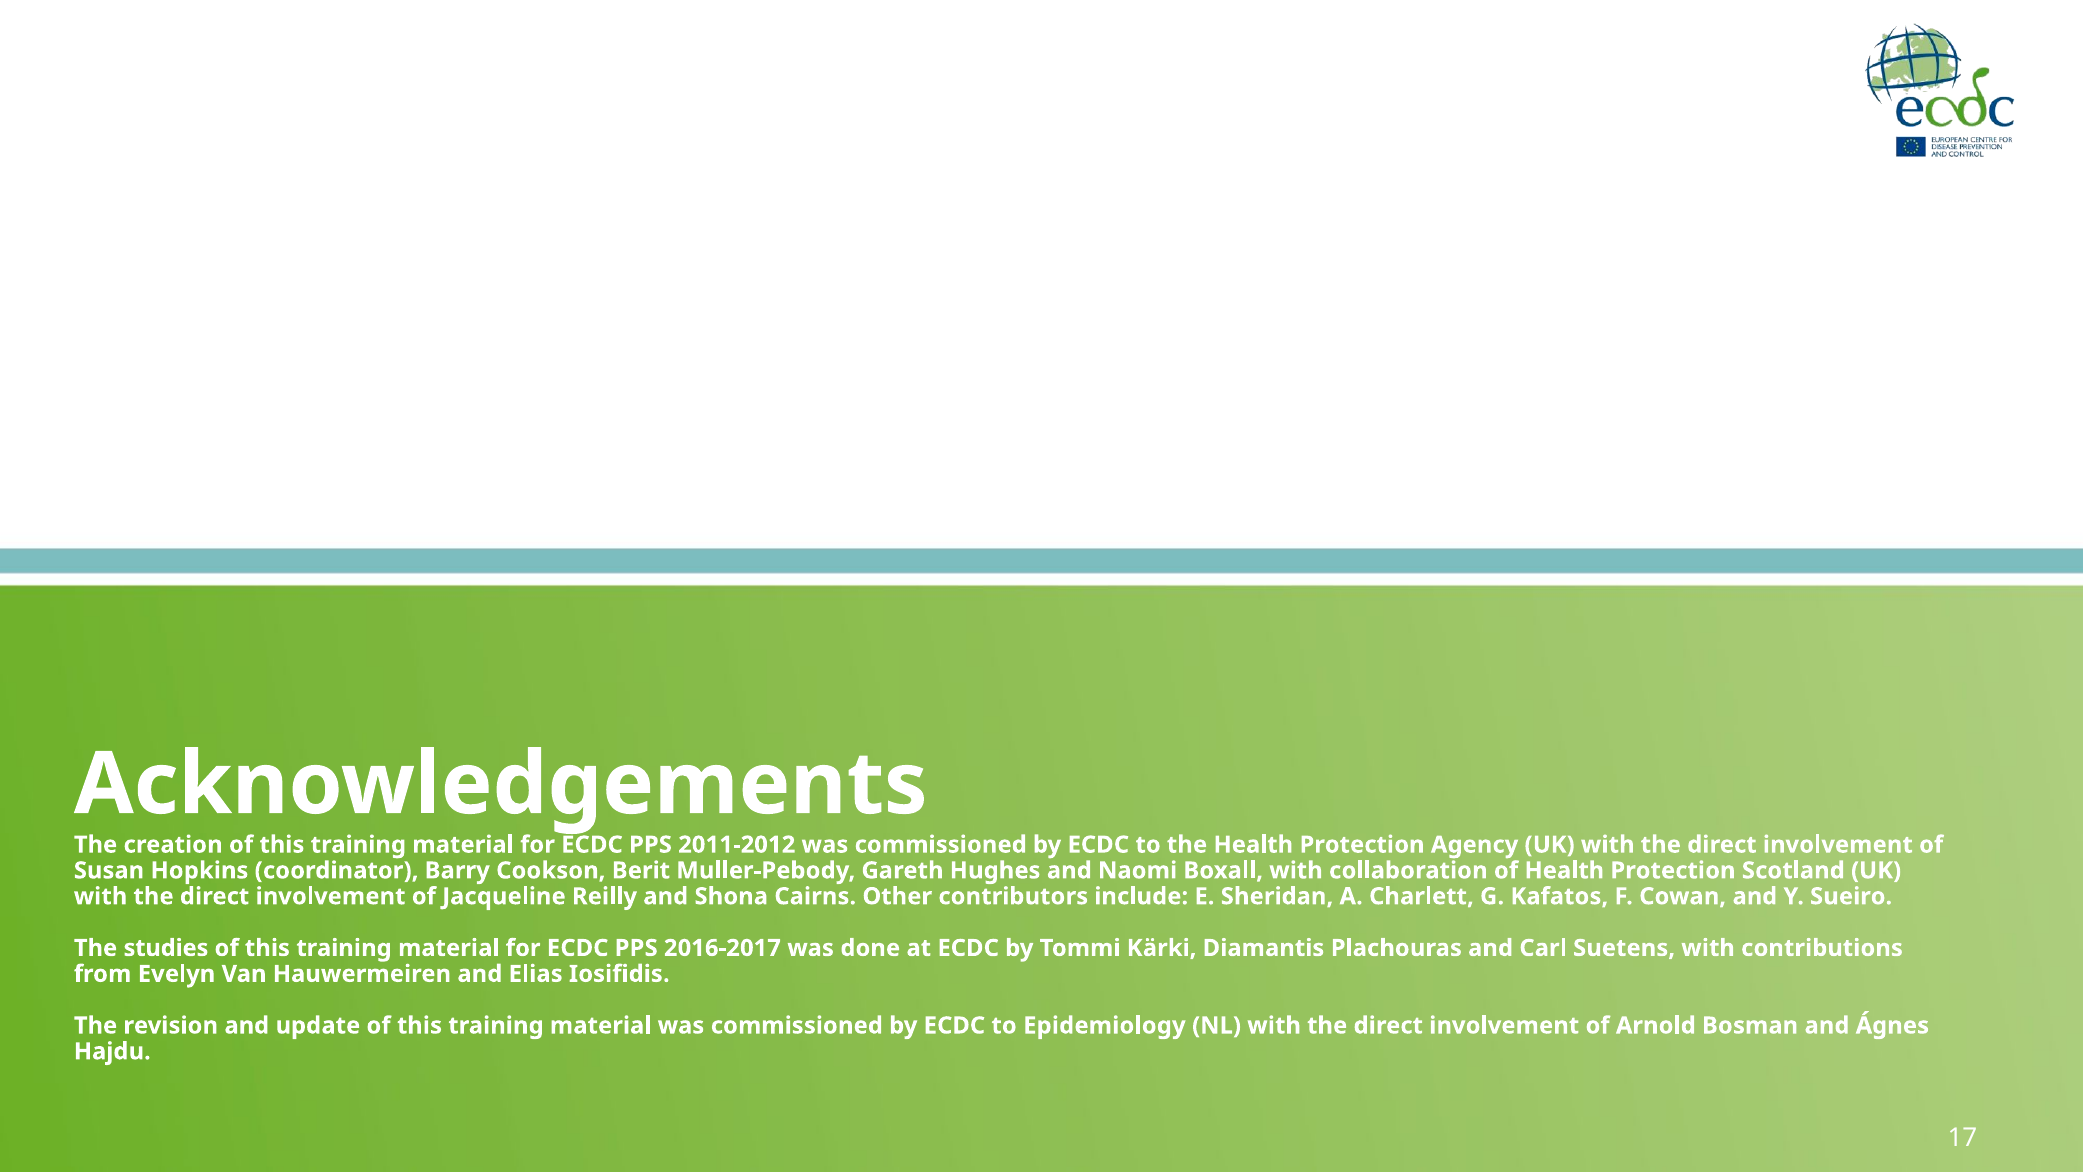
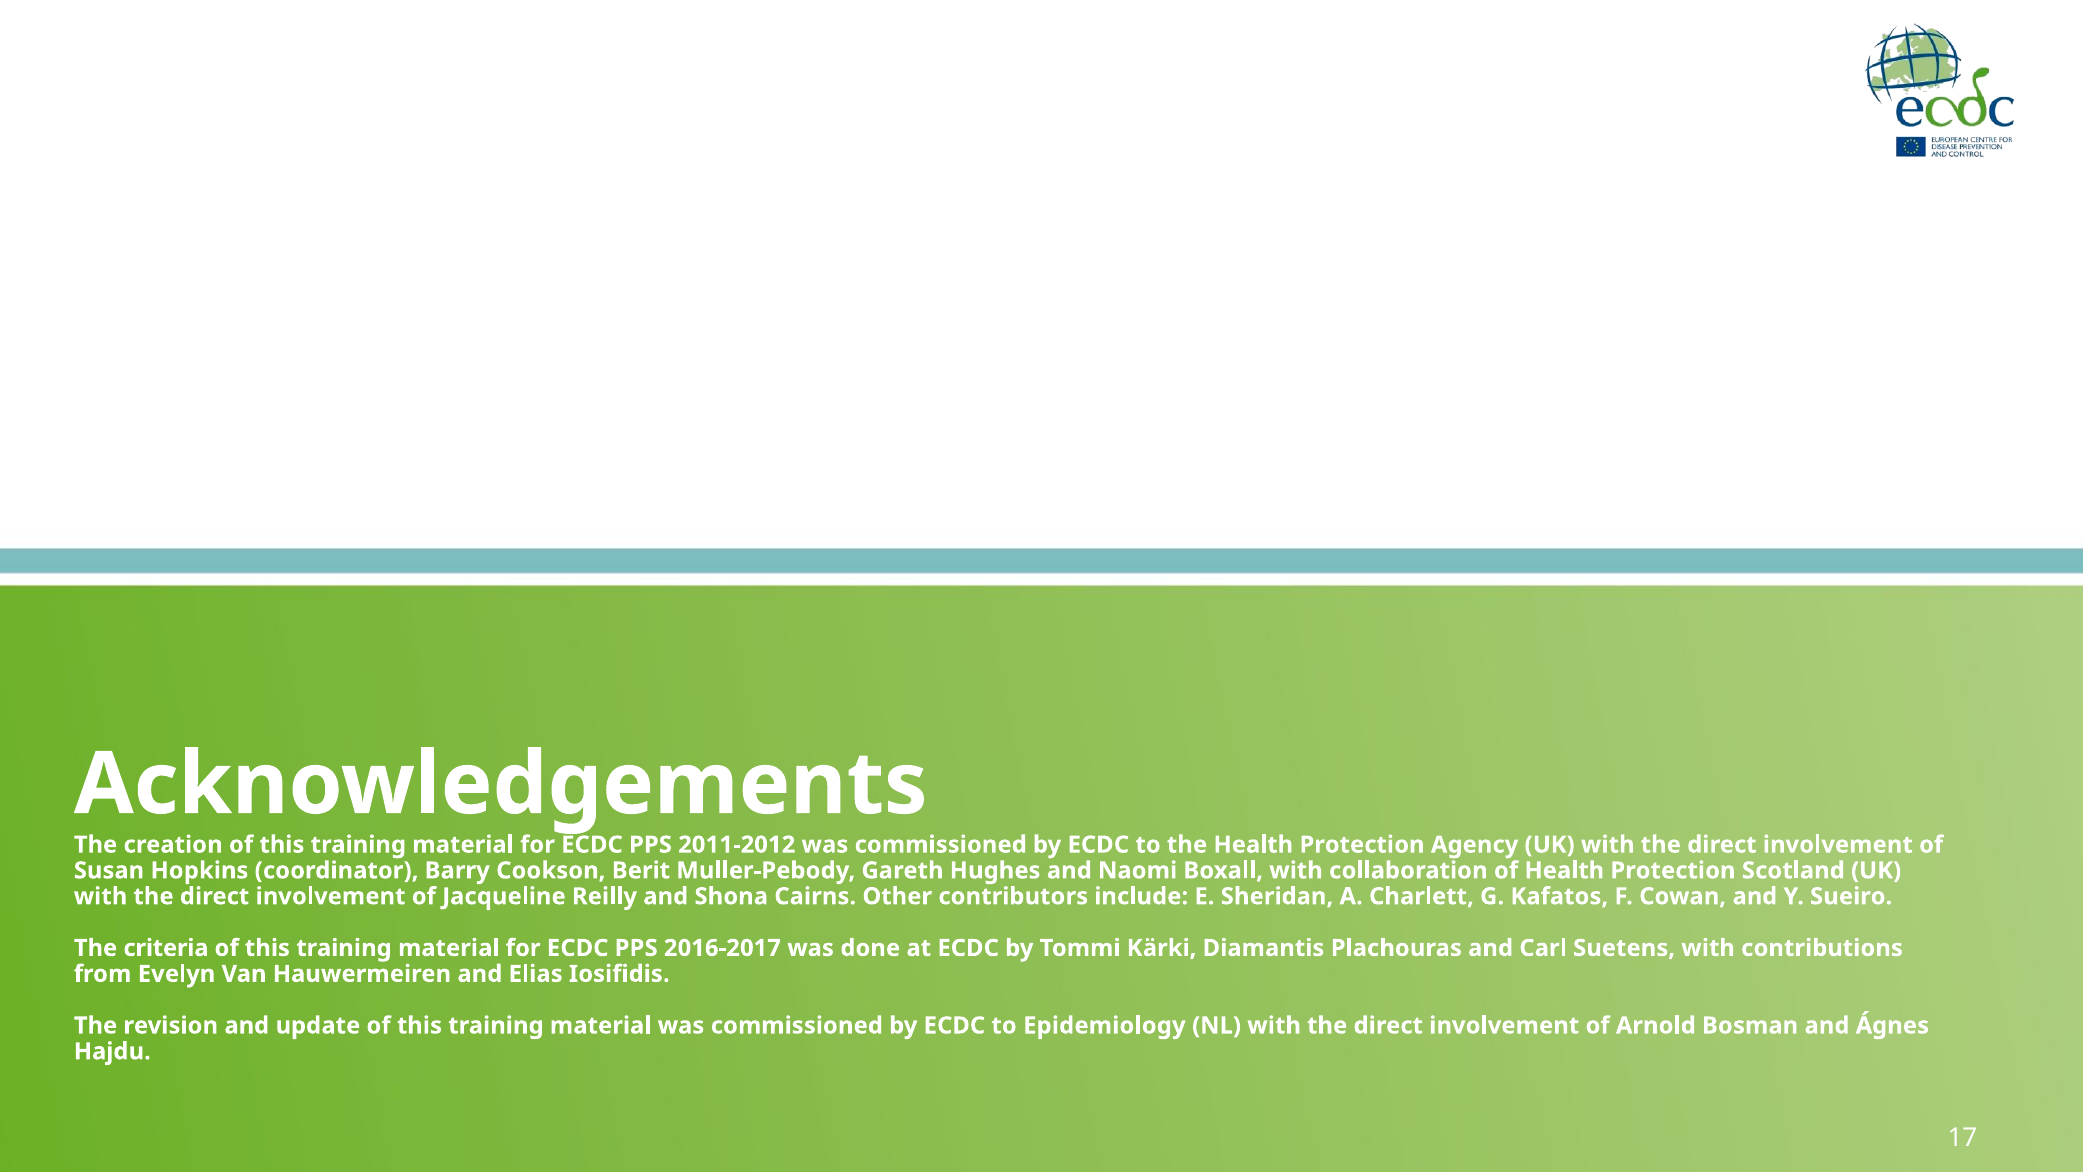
studies: studies -> criteria
